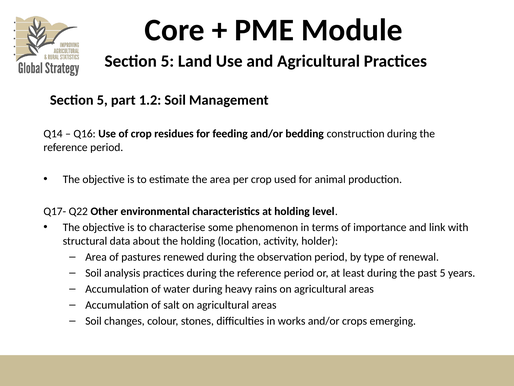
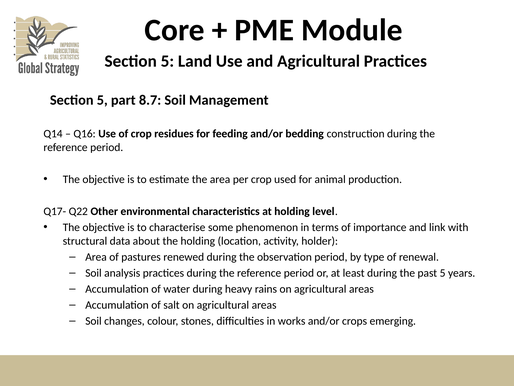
1.2: 1.2 -> 8.7
